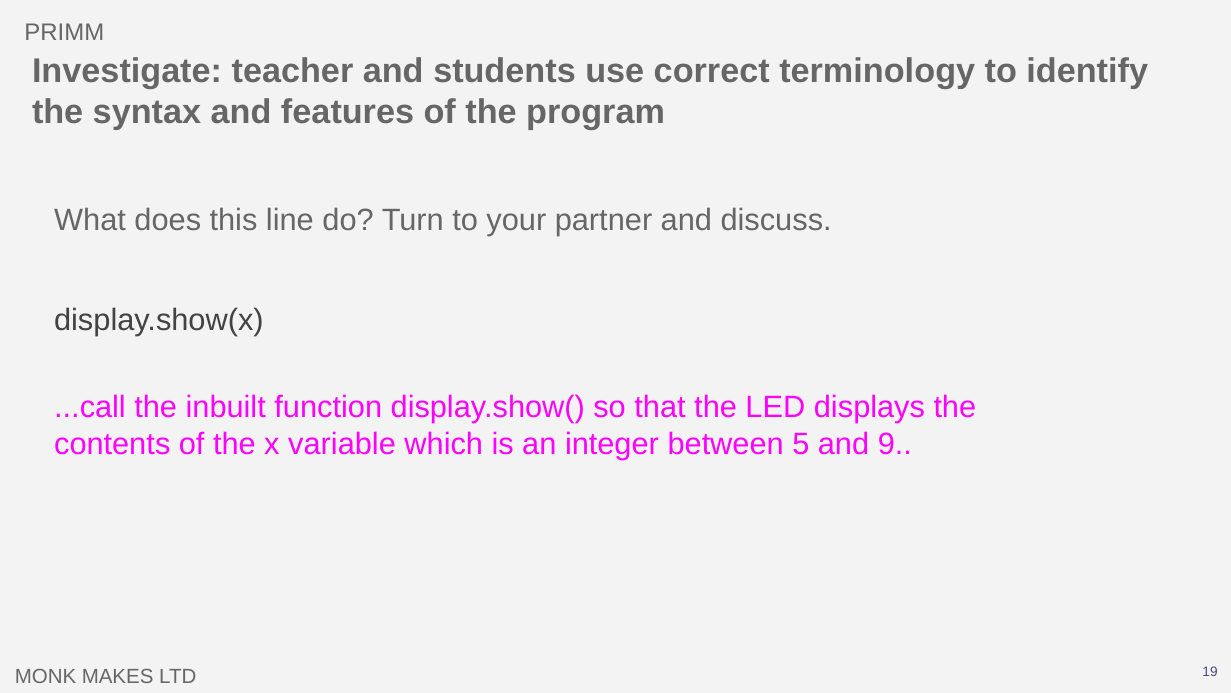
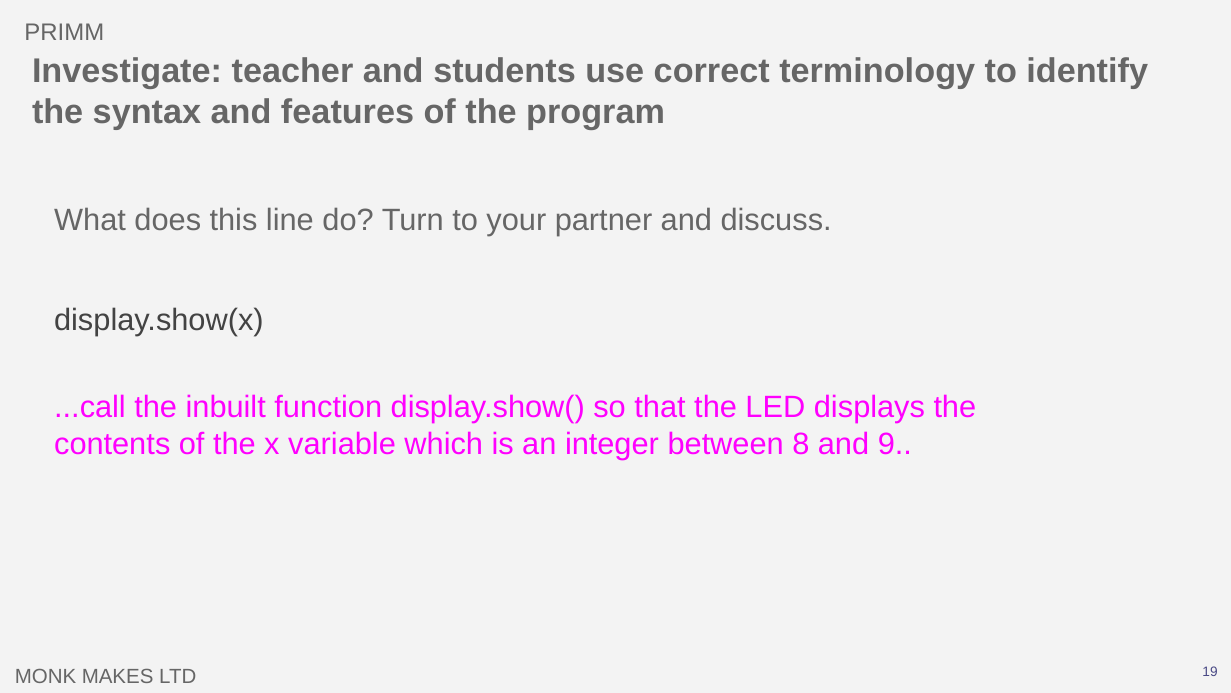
5: 5 -> 8
